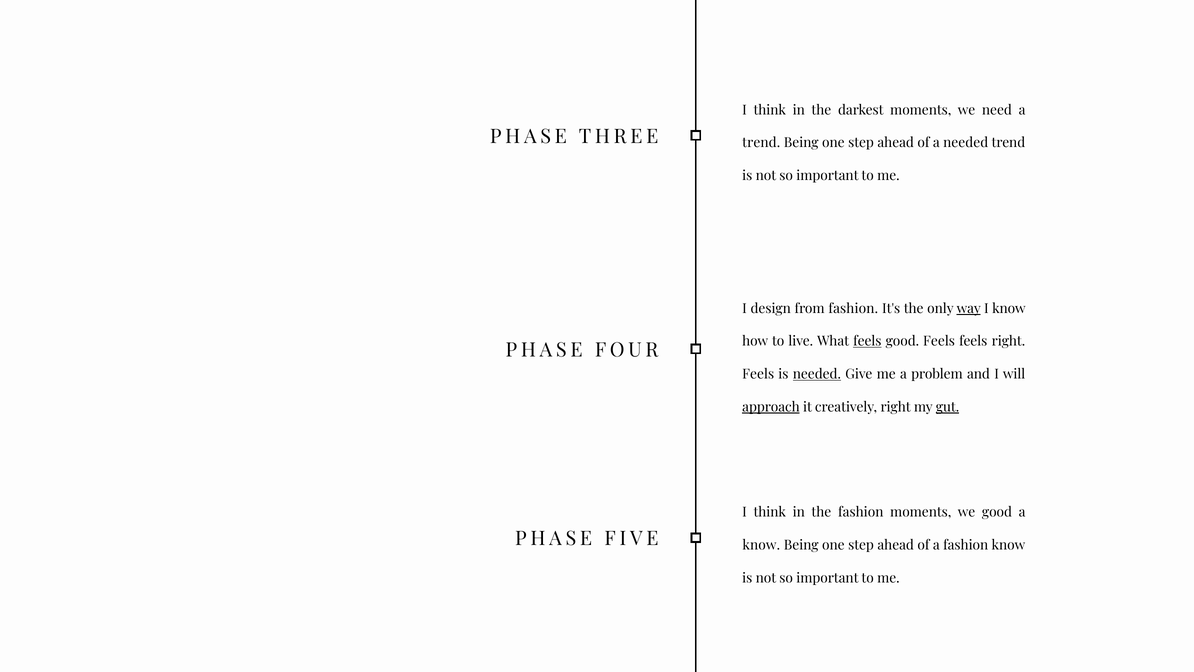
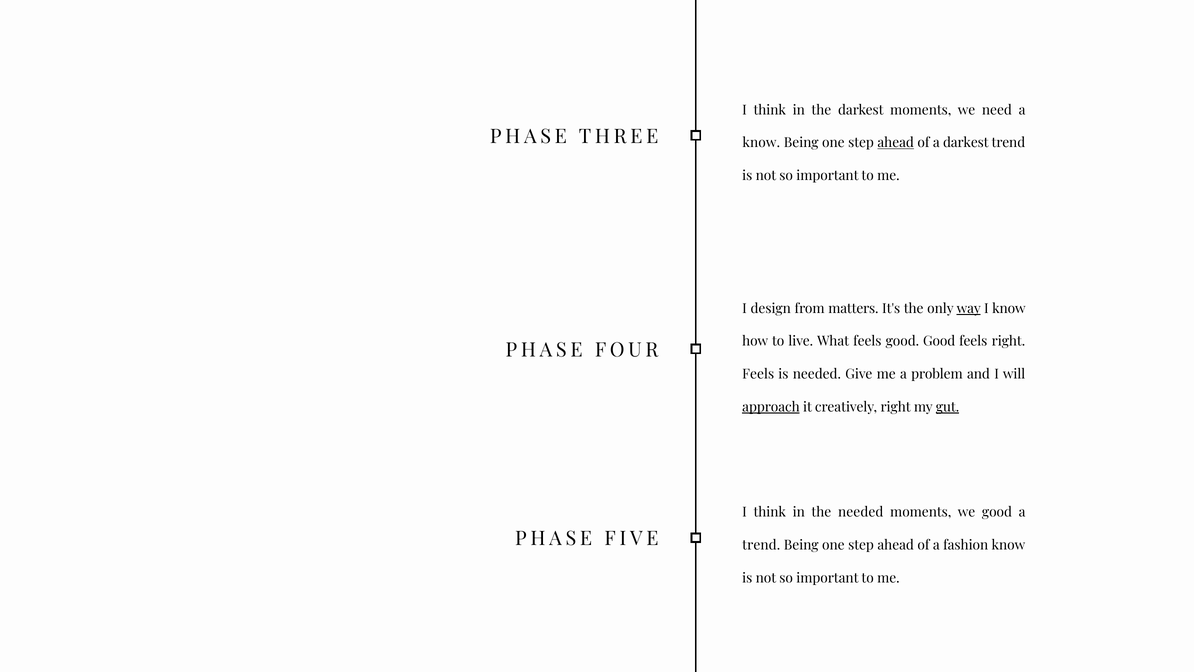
trend at (761, 143): trend -> know
ahead at (896, 143) underline: none -> present
a needed: needed -> darkest
from fashion: fashion -> matters
feels at (867, 341) underline: present -> none
good Feels: Feels -> Good
needed at (817, 374) underline: present -> none
the fashion: fashion -> needed
know at (761, 545): know -> trend
